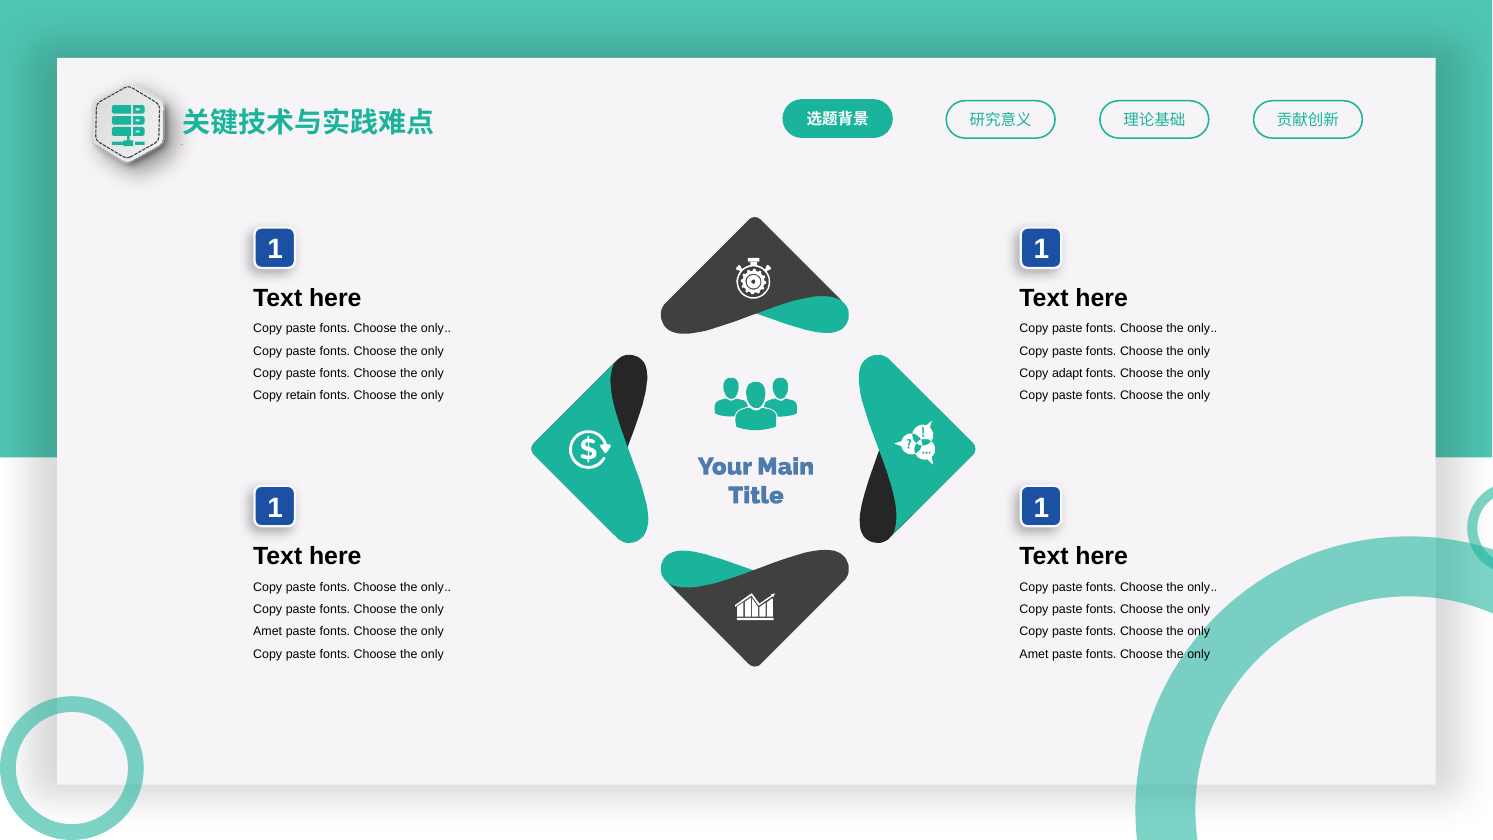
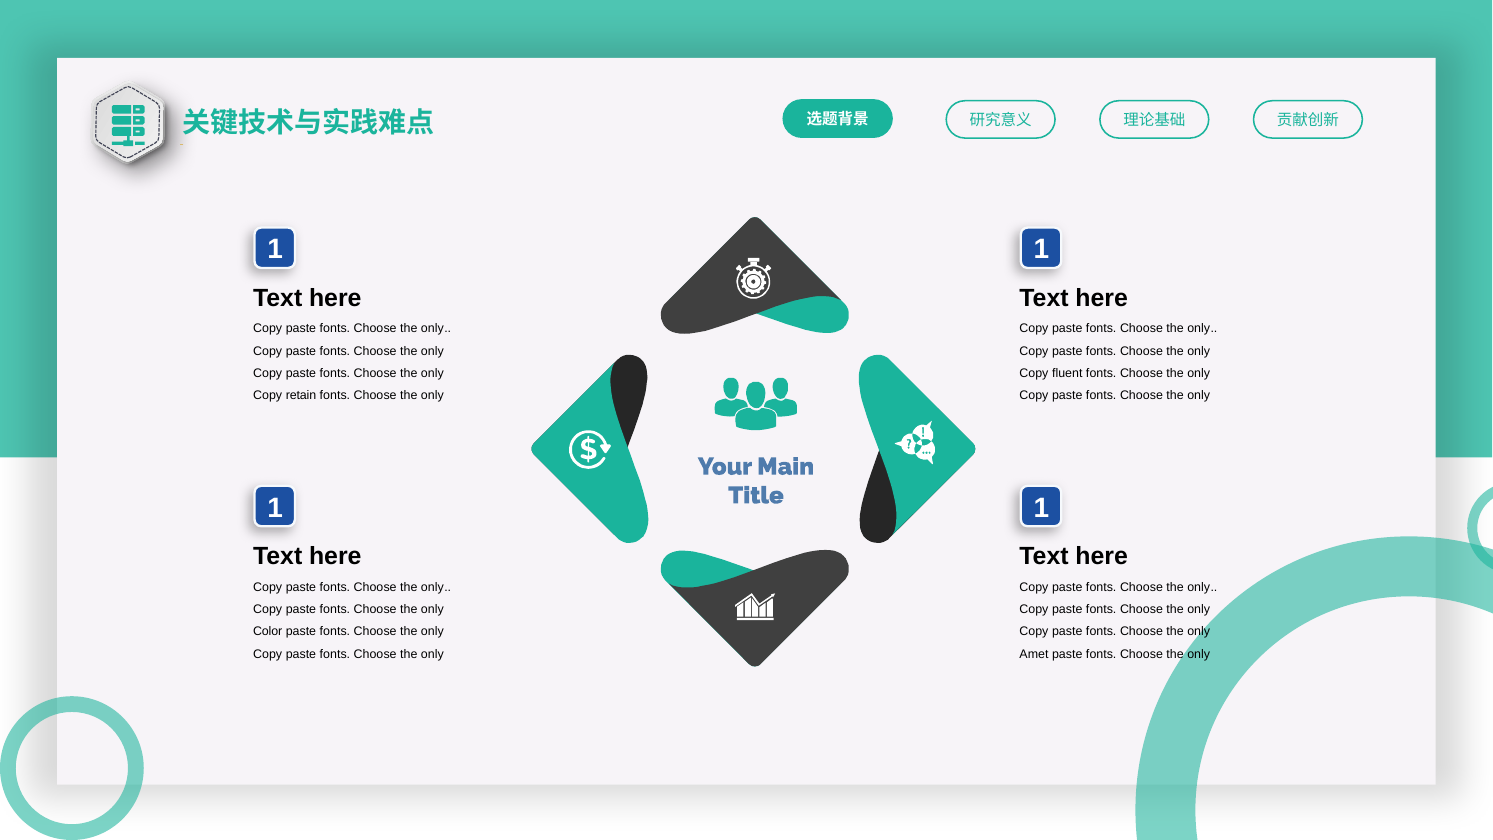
adapt: adapt -> fluent
Amet at (268, 632): Amet -> Color
